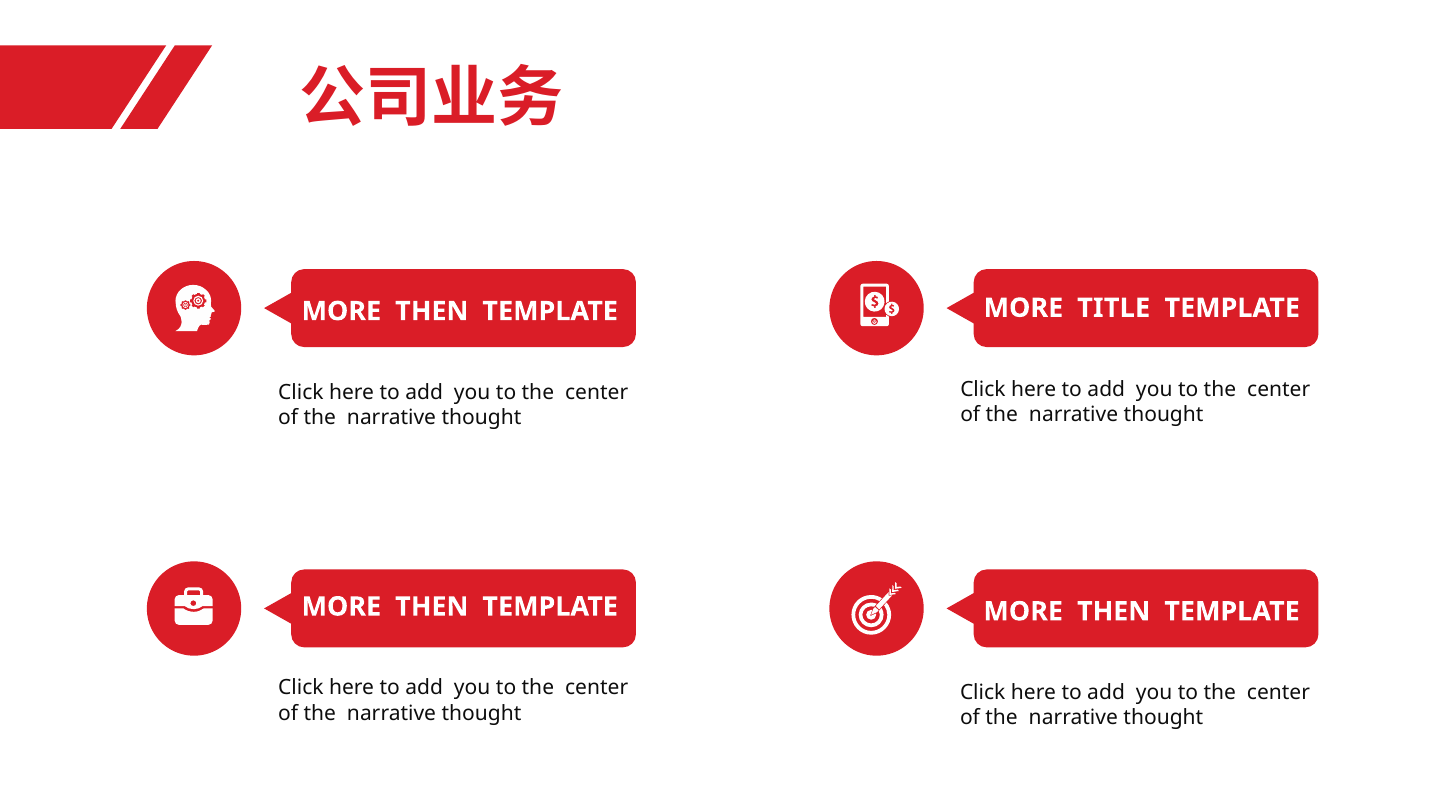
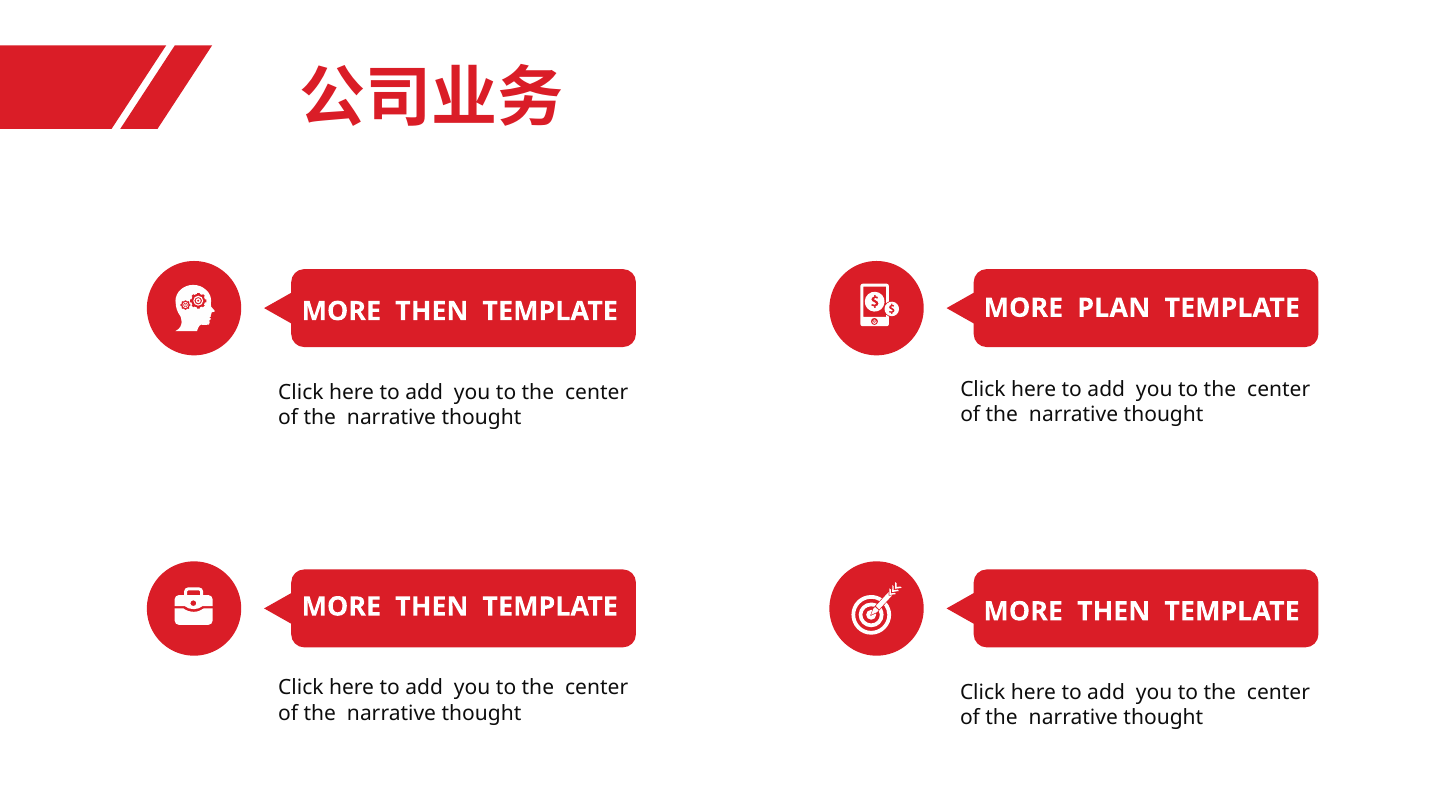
TITLE: TITLE -> PLAN
